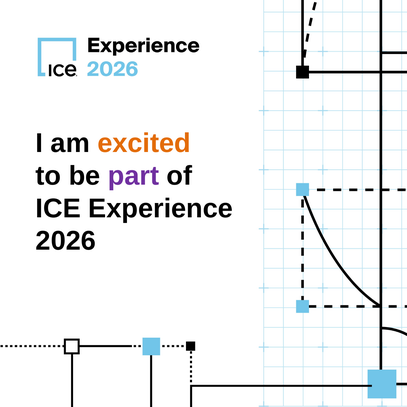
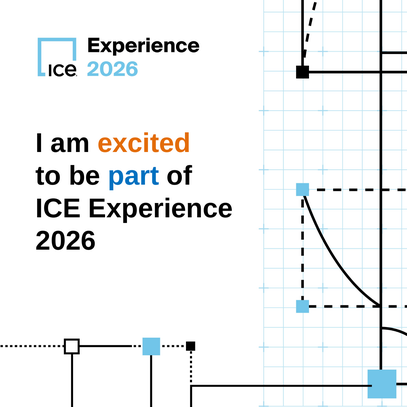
part colour: purple -> blue
